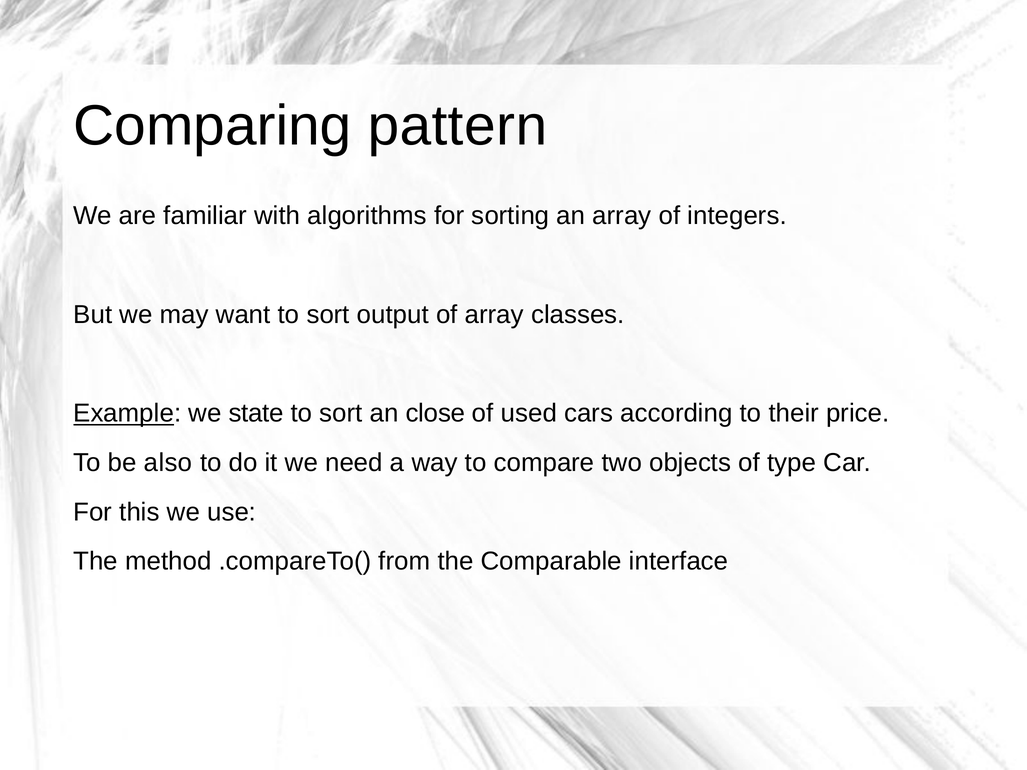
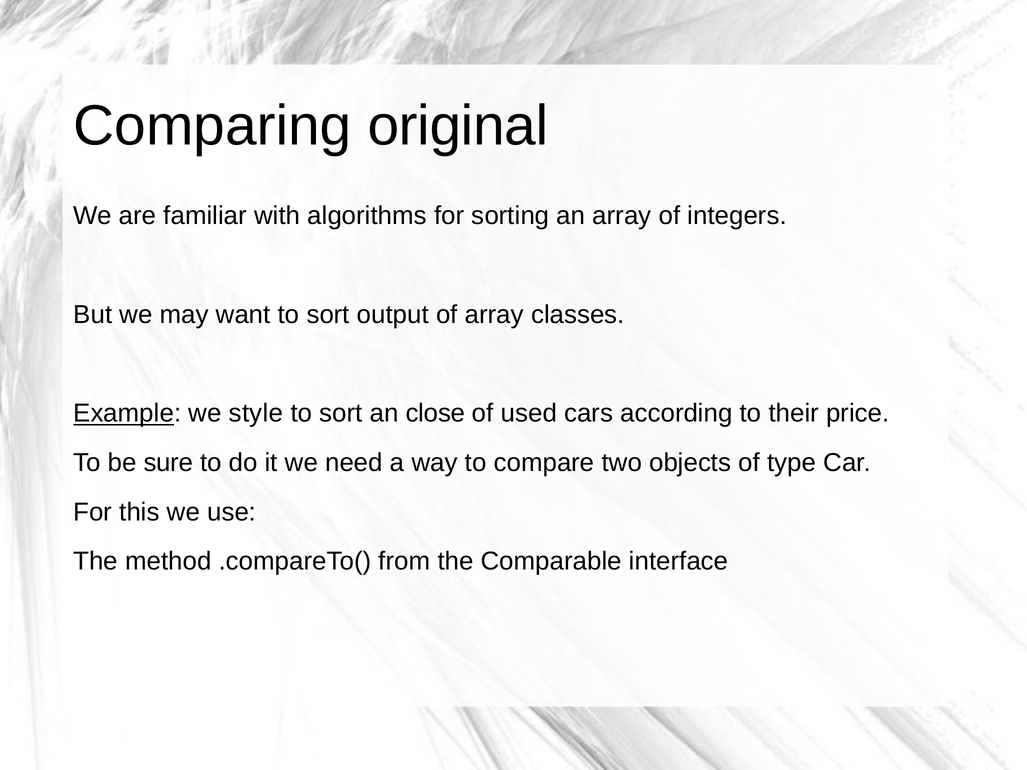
pattern: pattern -> original
state: state -> style
also: also -> sure
